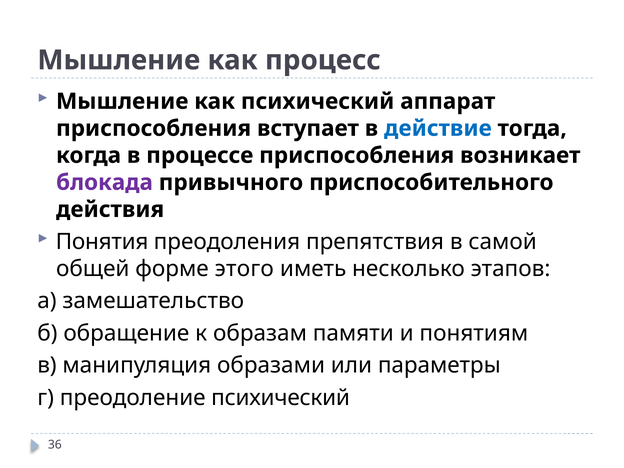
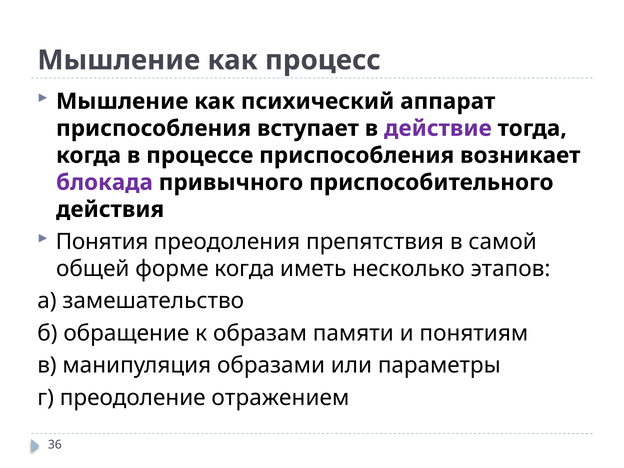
действие colour: blue -> purple
форме этого: этого -> когда
преодоление психический: психический -> отражением
